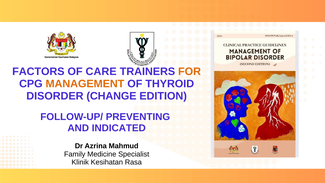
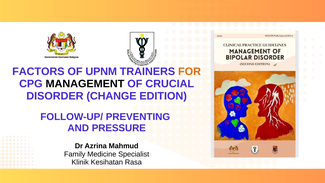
CARE: CARE -> UPNM
MANAGEMENT colour: orange -> black
THYROID: THYROID -> CRUCIAL
INDICATED: INDICATED -> PRESSURE
